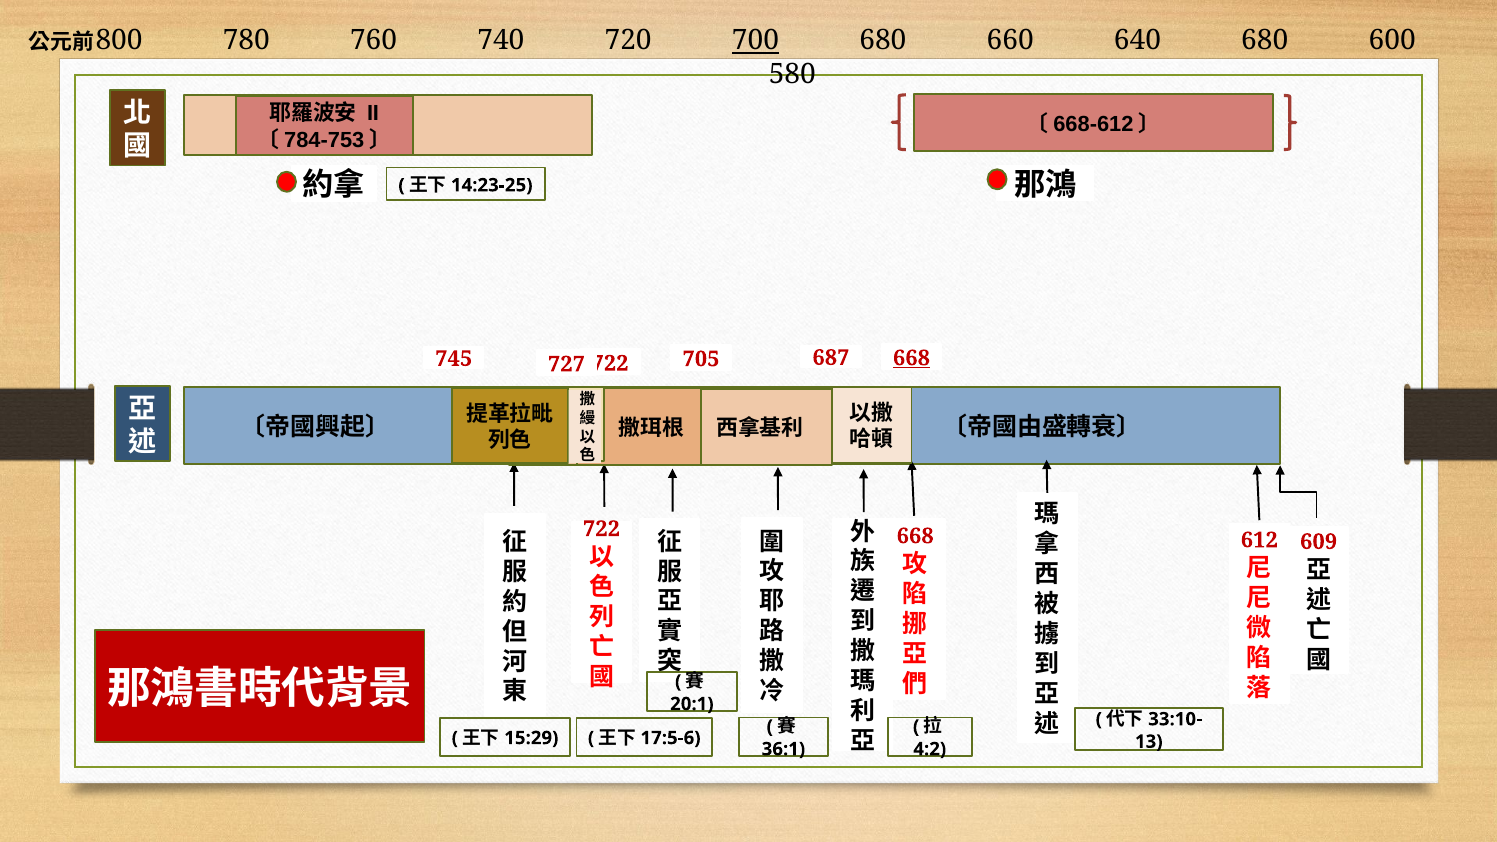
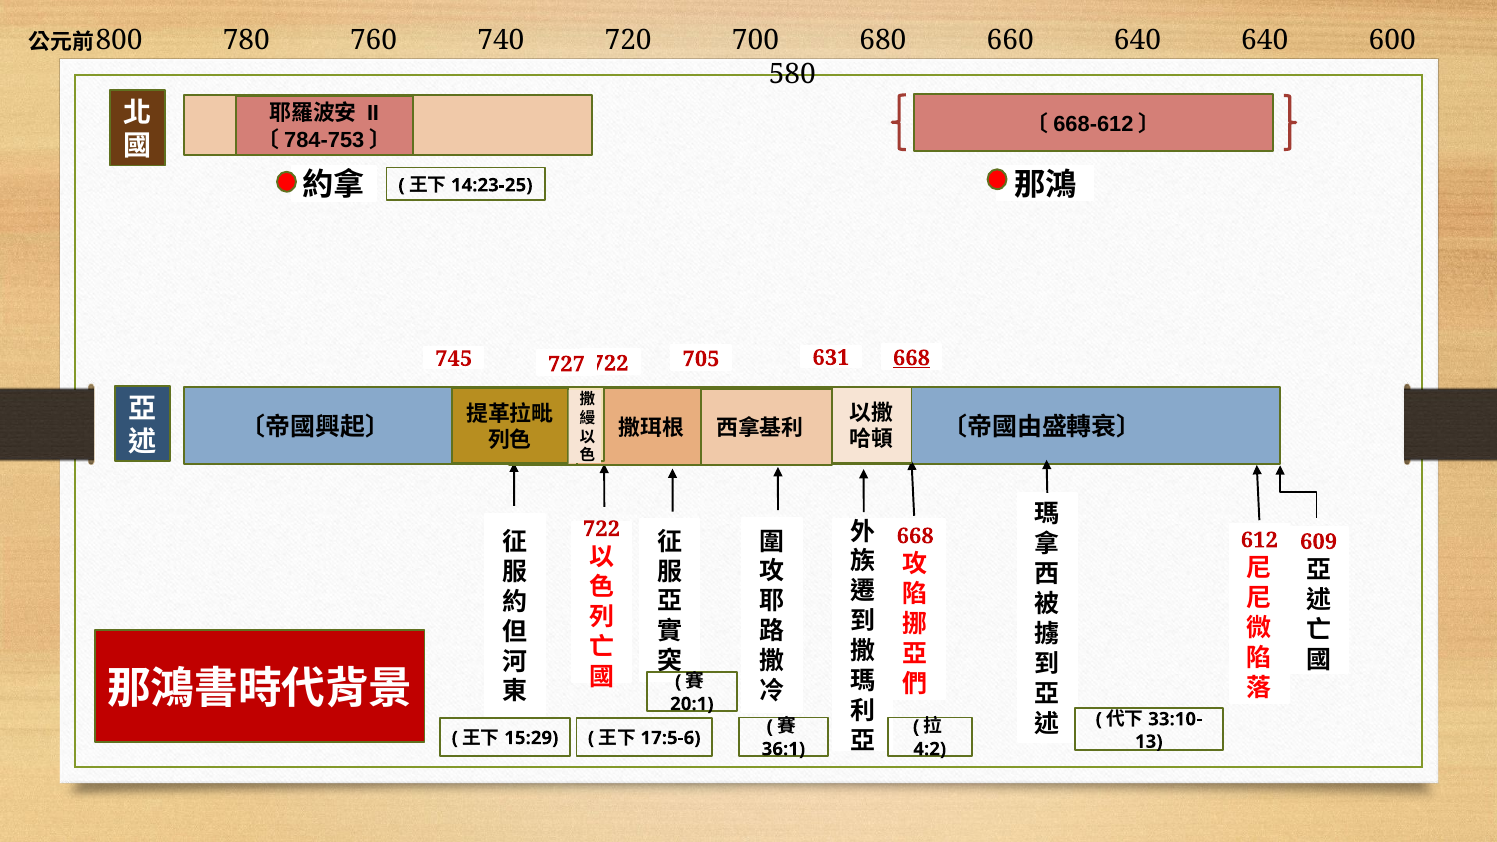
700 underline: present -> none
640 680: 680 -> 640
687: 687 -> 631
